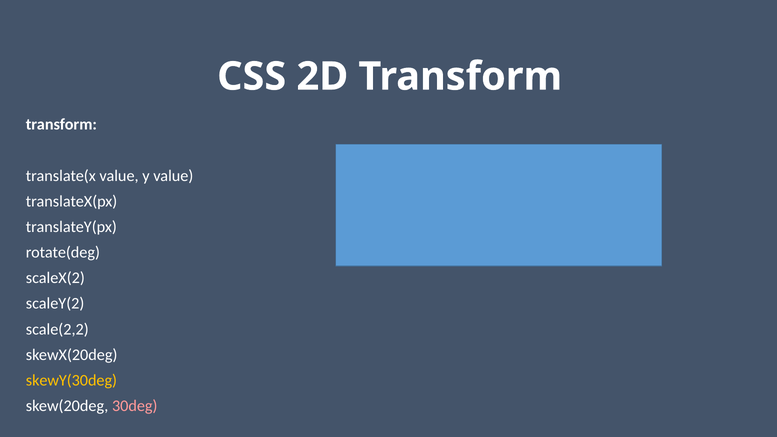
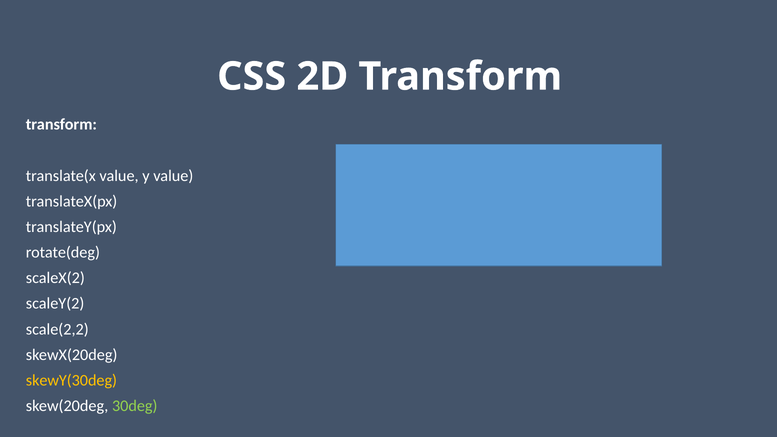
30deg colour: pink -> light green
